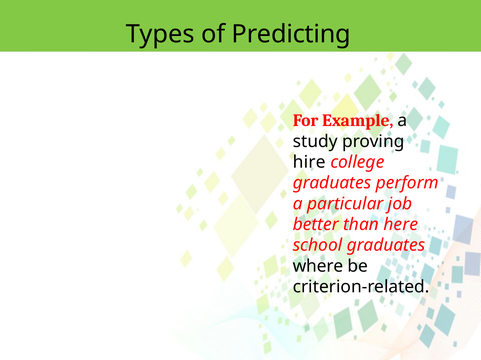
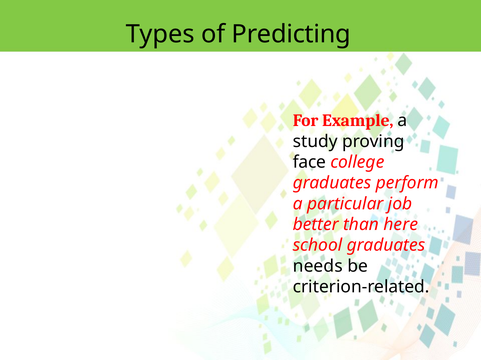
hire: hire -> face
where: where -> needs
